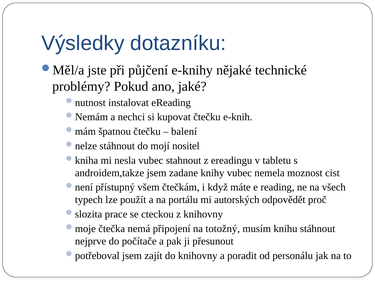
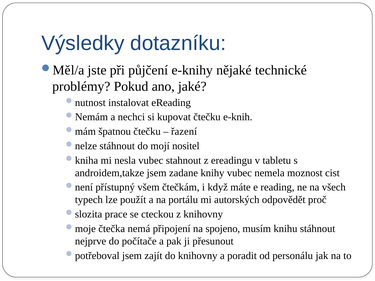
balení: balení -> řazení
totožný: totožný -> spojeno
